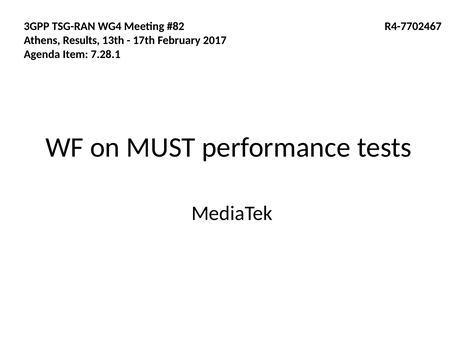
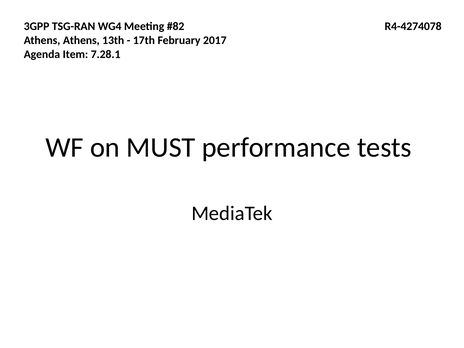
R4-7702467: R4-7702467 -> R4-4274078
Athens Results: Results -> Athens
